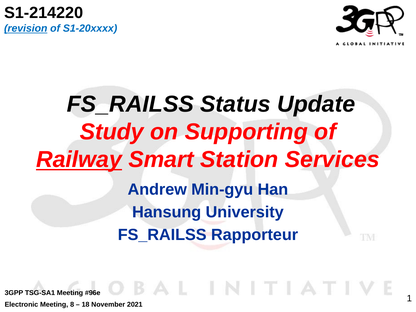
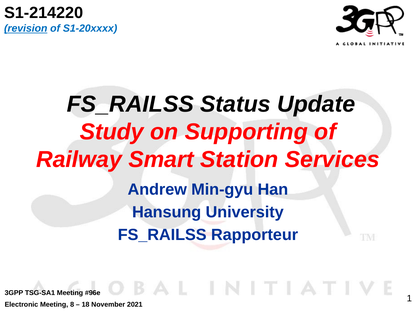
Railway underline: present -> none
